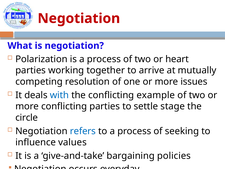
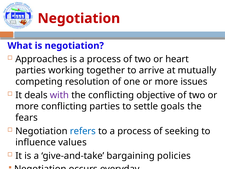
Polarization: Polarization -> Approaches
with colour: blue -> purple
example: example -> objective
stage: stage -> goals
circle: circle -> fears
